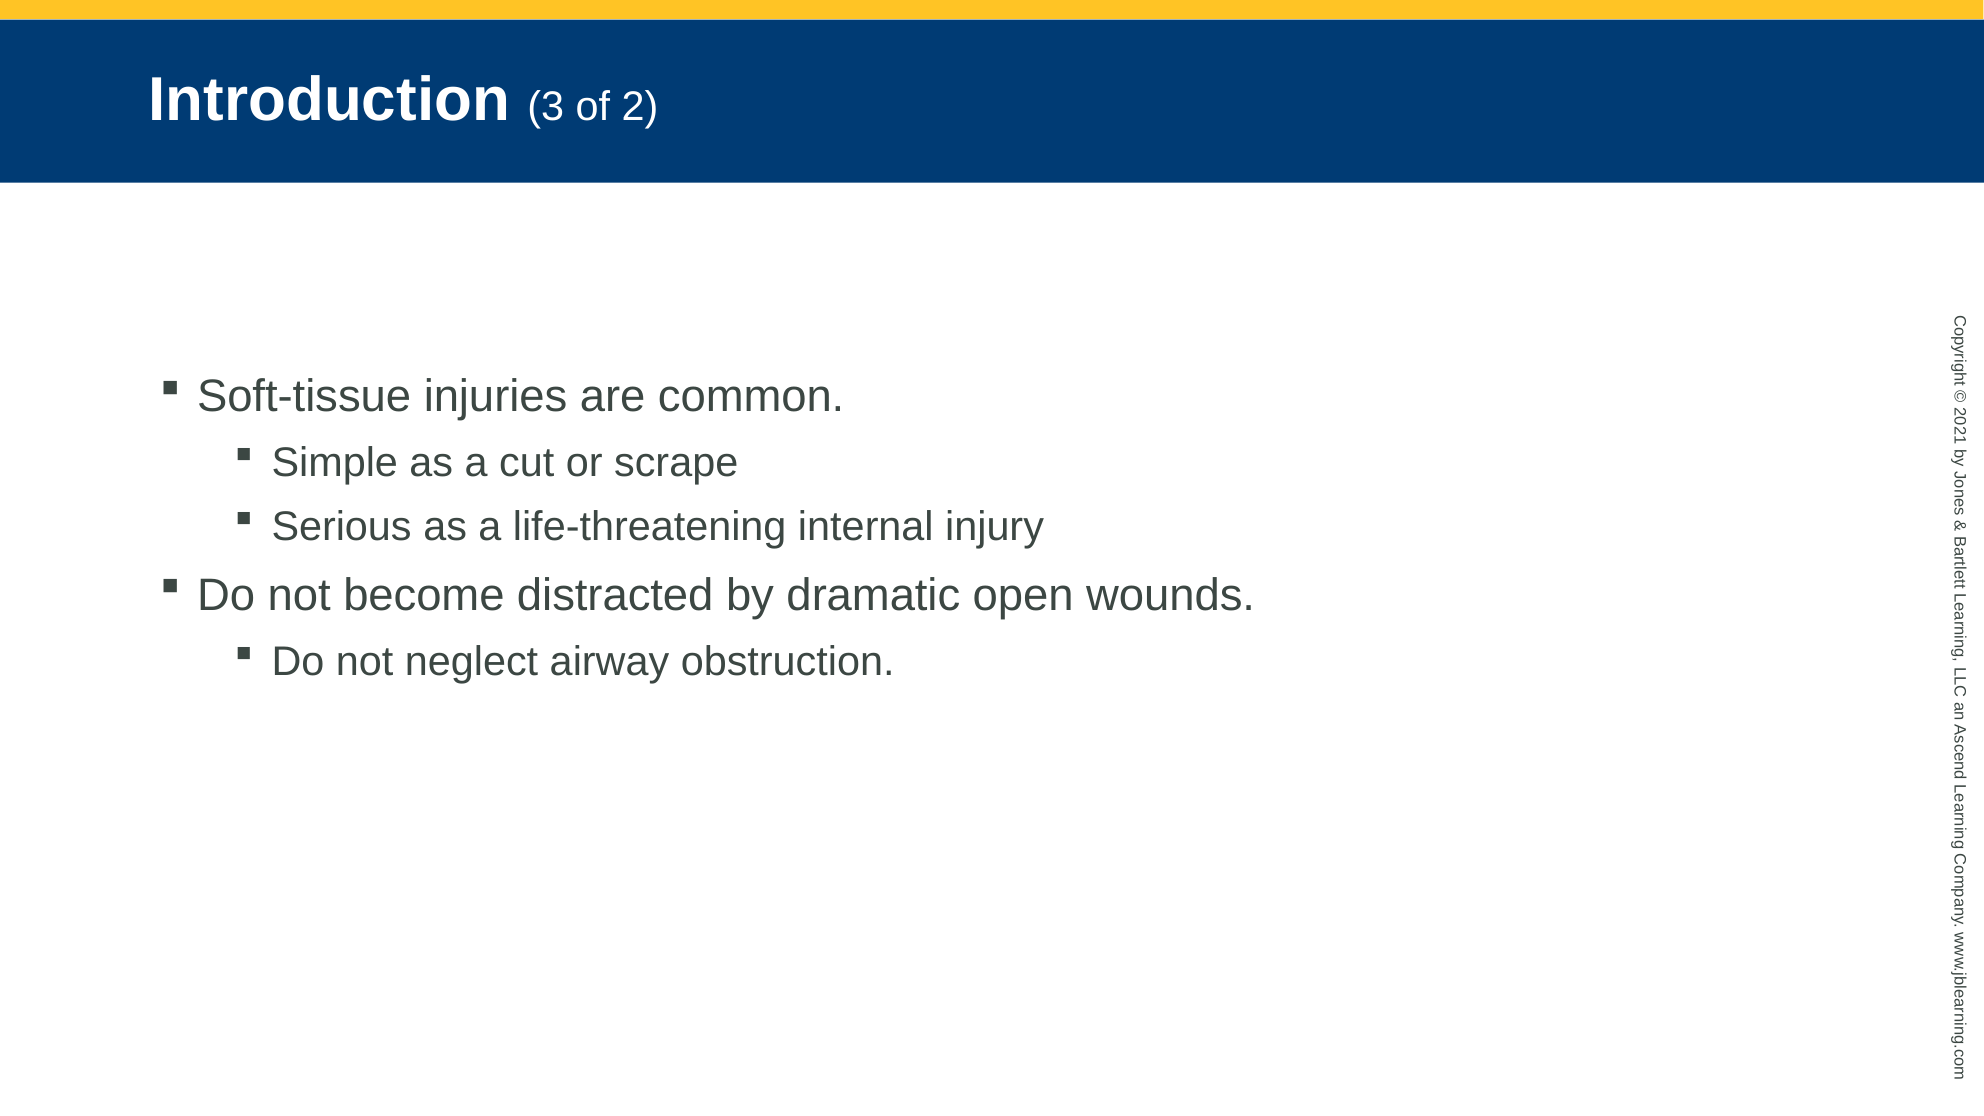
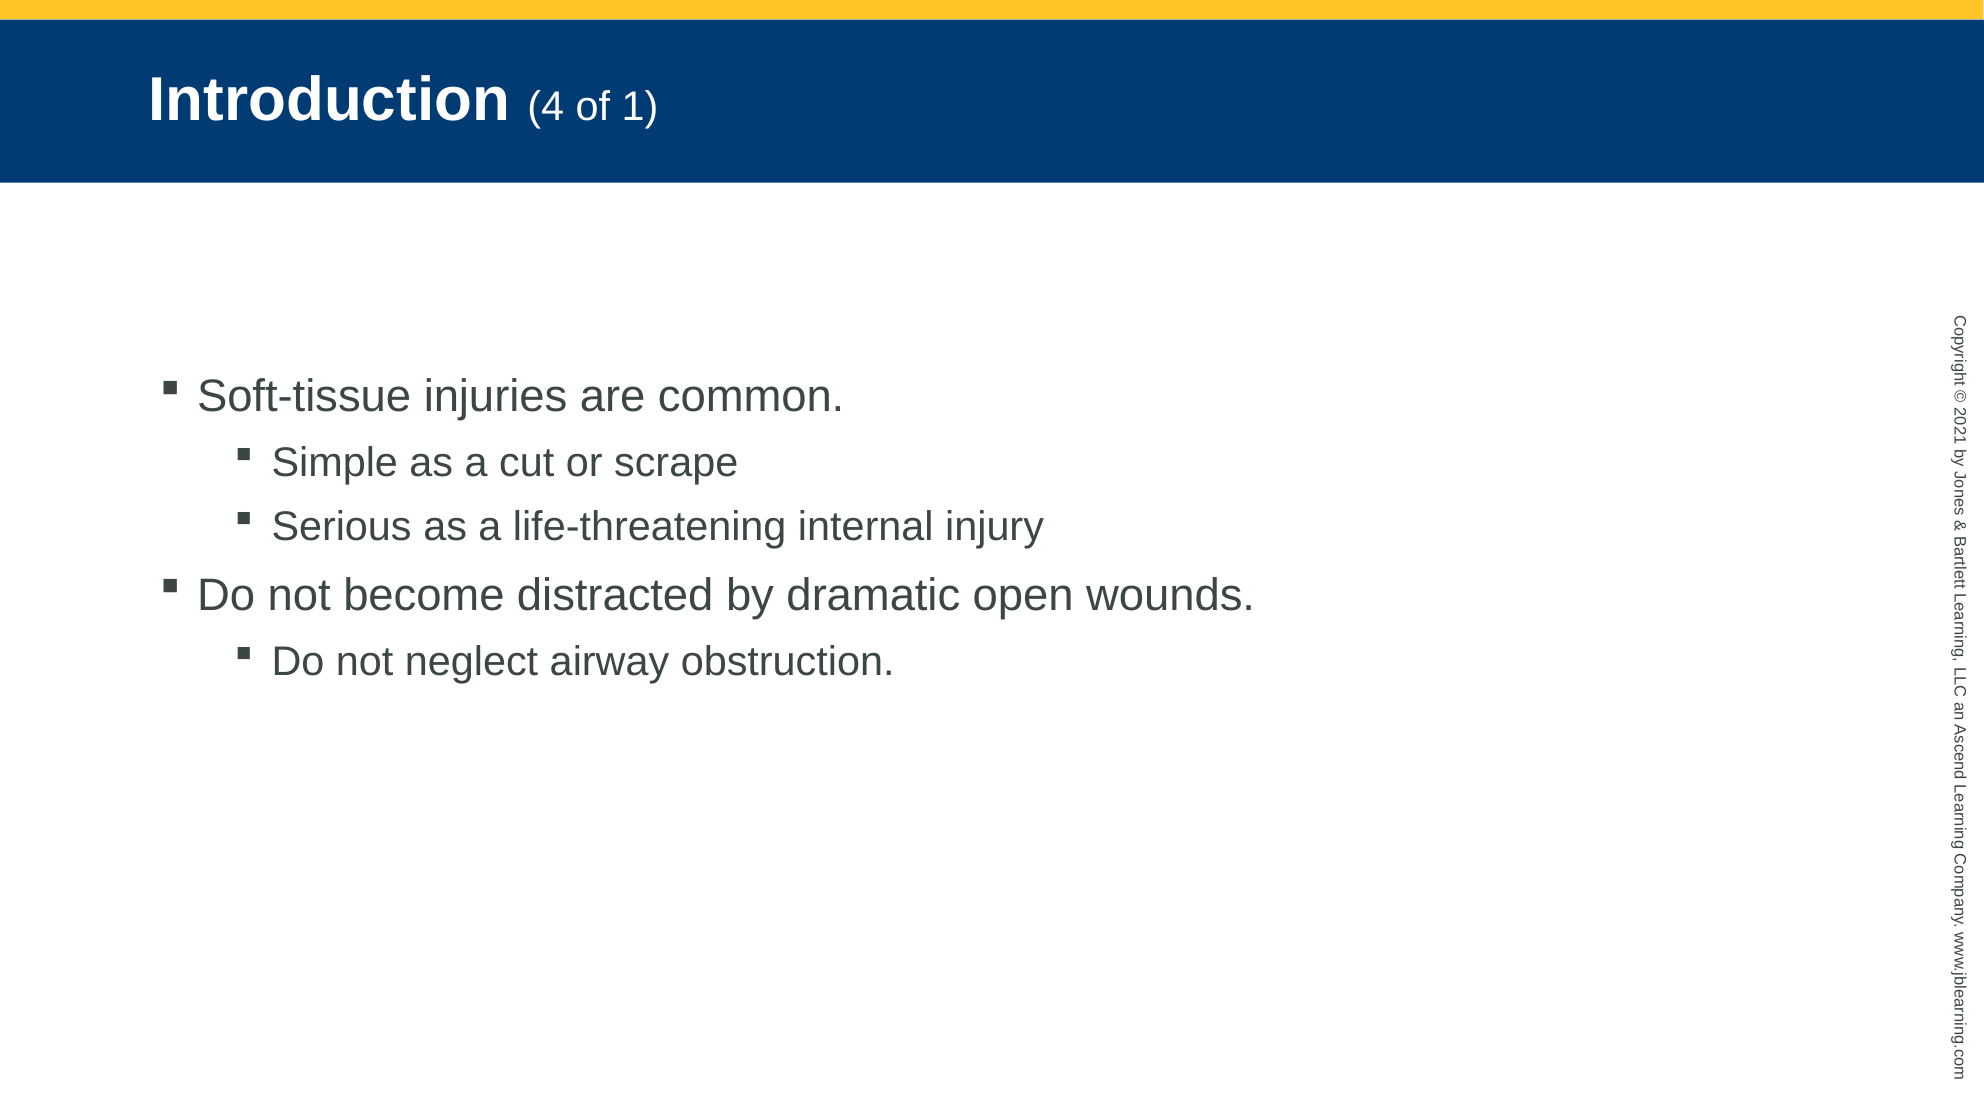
3: 3 -> 4
of 2: 2 -> 1
